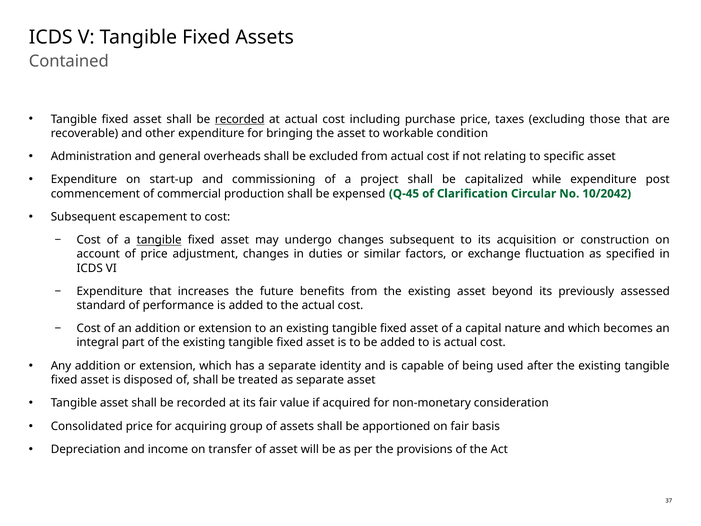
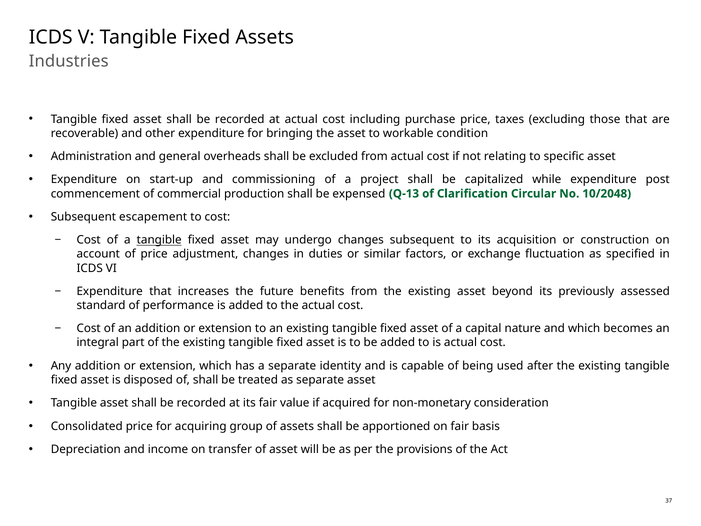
Contained: Contained -> Industries
recorded at (240, 119) underline: present -> none
Q-45: Q-45 -> Q-13
10/2042: 10/2042 -> 10/2048
